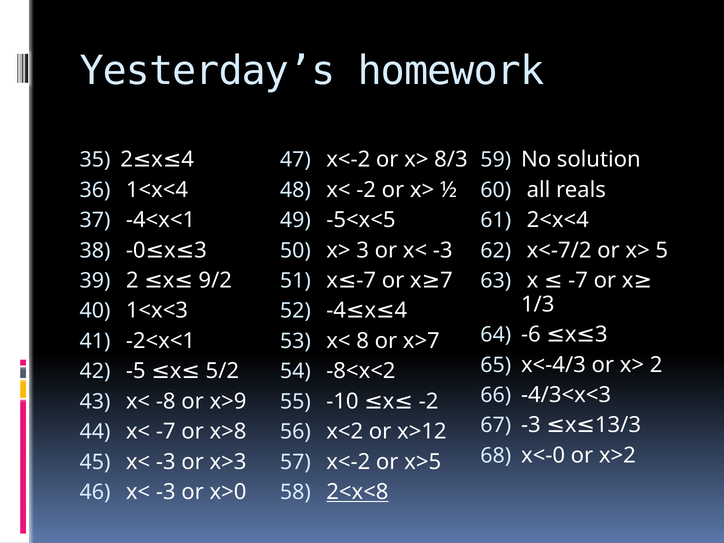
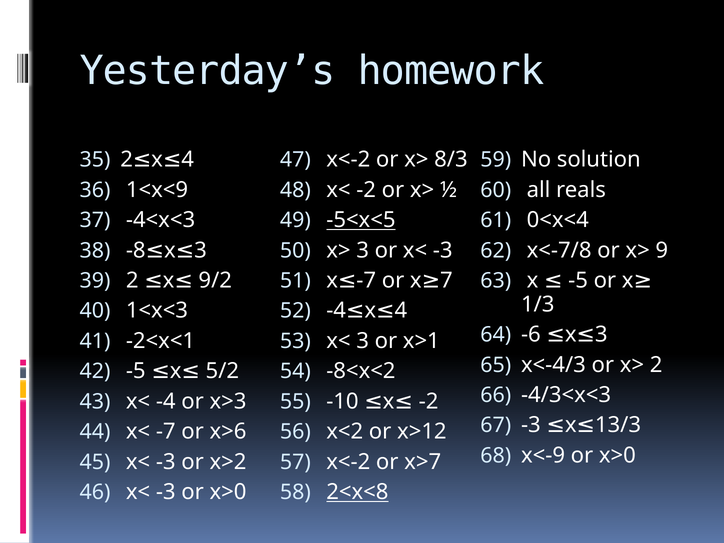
1<x<4: 1<x<4 -> 1<x<9
-4<x<1: -4<x<1 -> -4<x<3
-5<x<5 underline: none -> present
2<x<4: 2<x<4 -> 0<x<4
-0: -0 -> -8
x<-7/2: x<-7/2 -> x<-7/8
5: 5 -> 9
-7 at (578, 280): -7 -> -5
x< 8: 8 -> 3
x>7: x>7 -> x>1
x< -8: -8 -> -4
x>9: x>9 -> x>3
x>8: x>8 -> x>6
x<-0: x<-0 -> x<-9
x>2 at (617, 455): x>2 -> x>0
x>3: x>3 -> x>2
x>5: x>5 -> x>7
